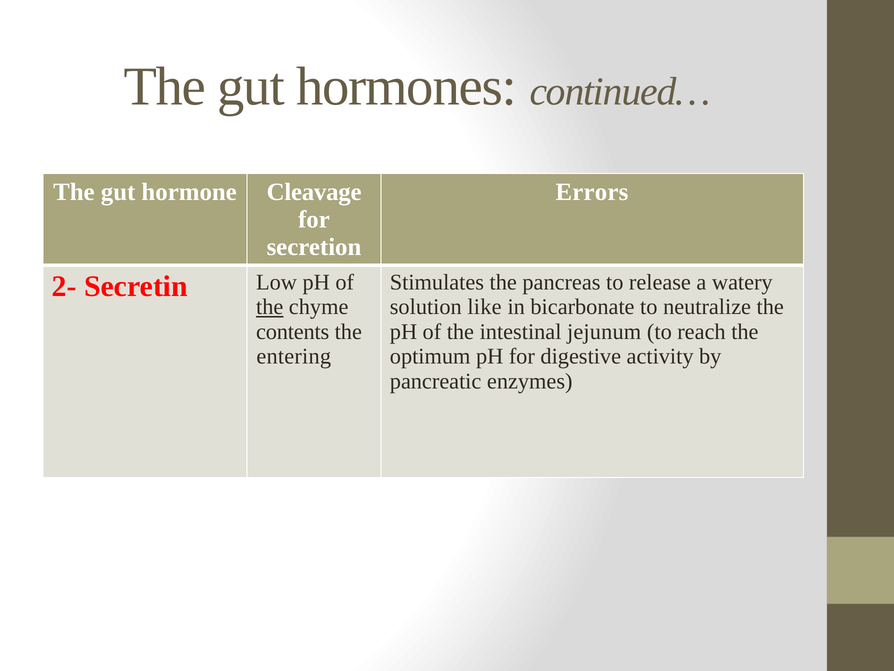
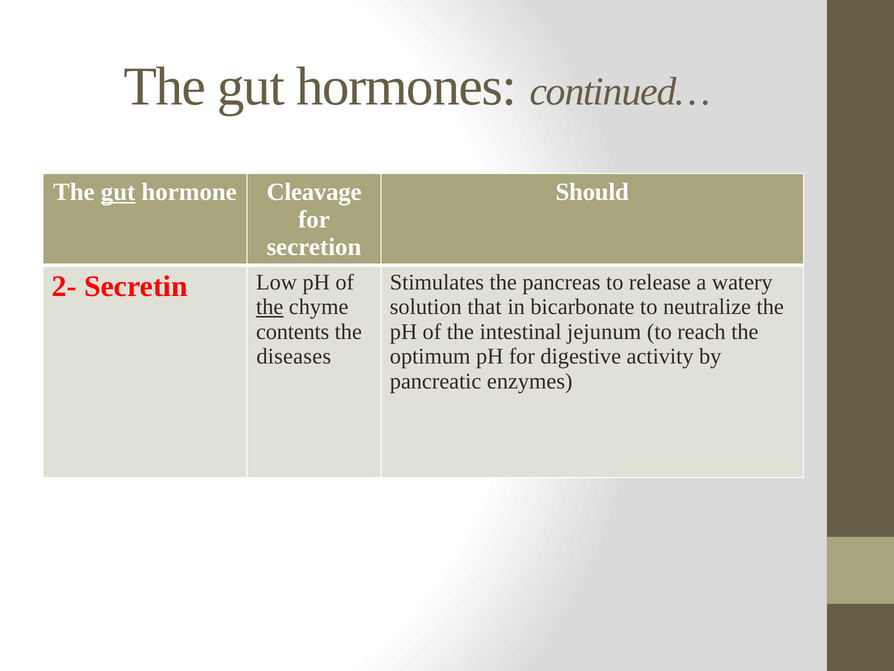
gut at (118, 192) underline: none -> present
Errors: Errors -> Should
like: like -> that
entering: entering -> diseases
